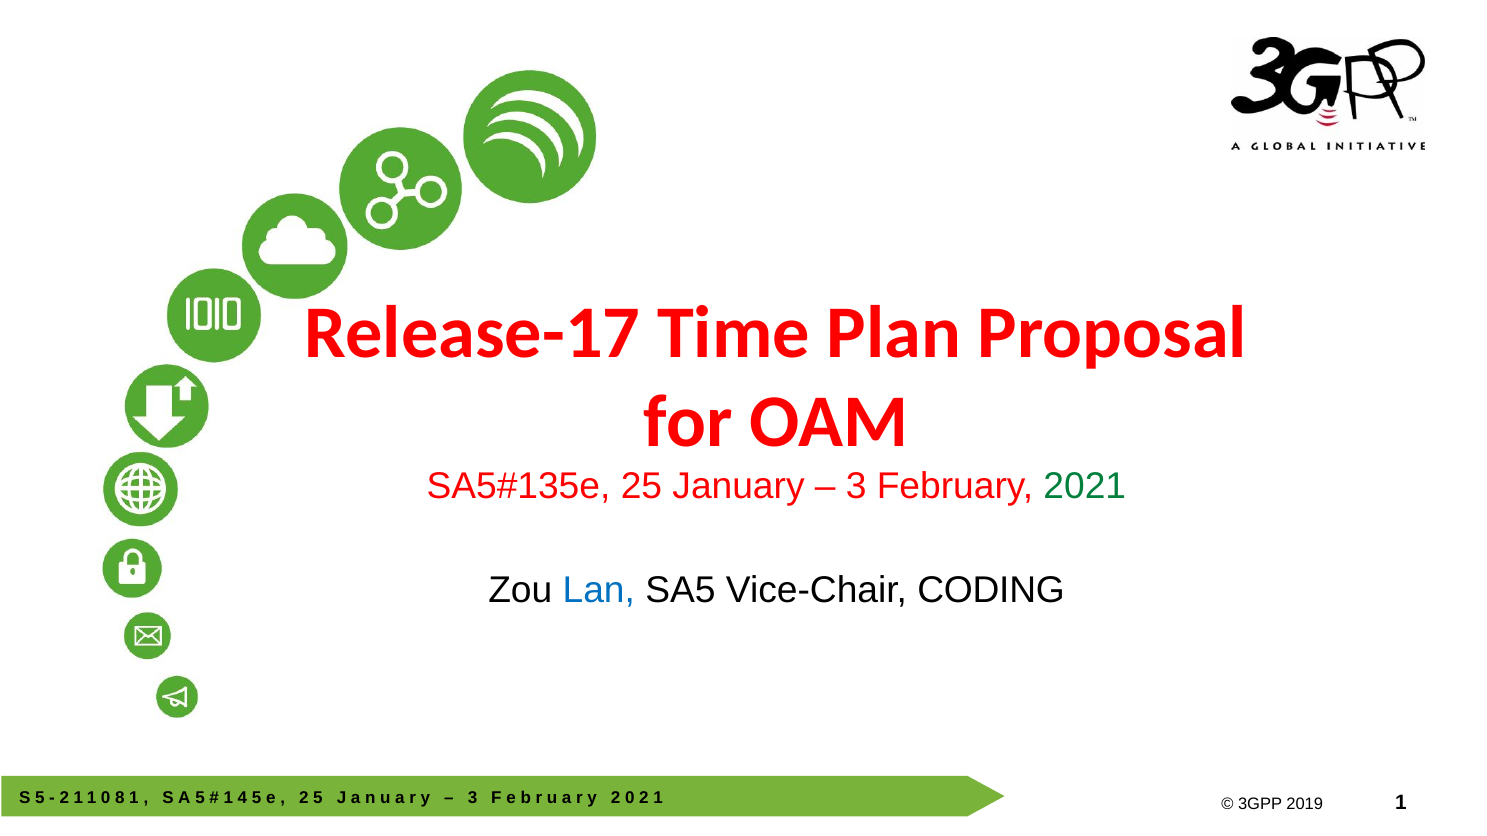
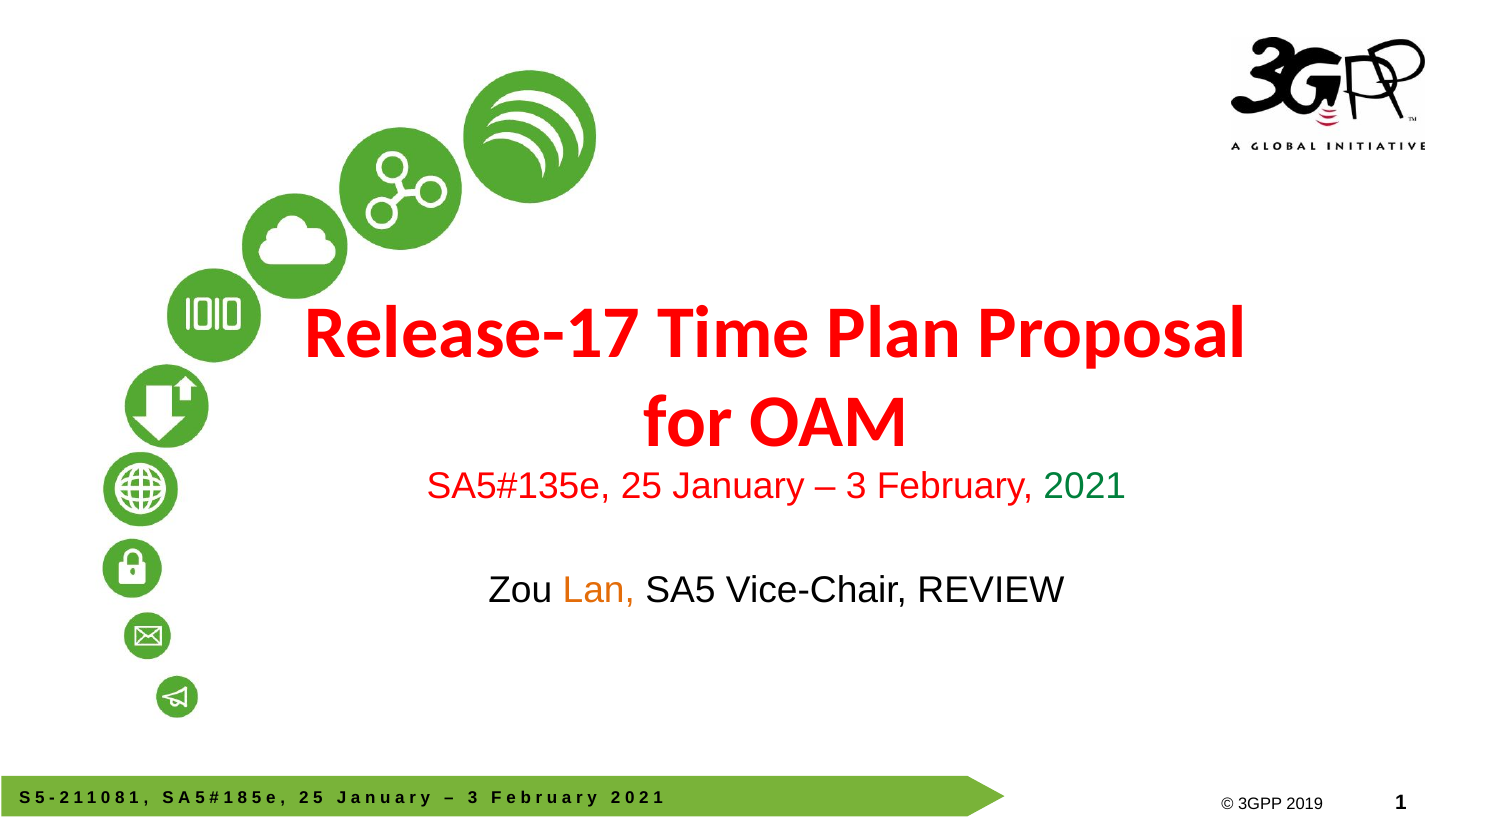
Lan colour: blue -> orange
CODING: CODING -> REVIEW
4 at (242, 799): 4 -> 8
